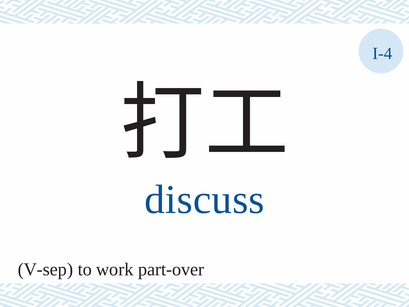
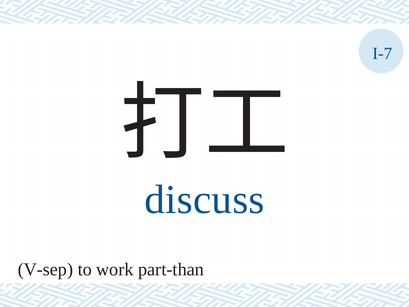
I-4: I-4 -> I-7
part-over: part-over -> part-than
